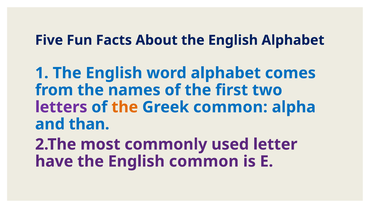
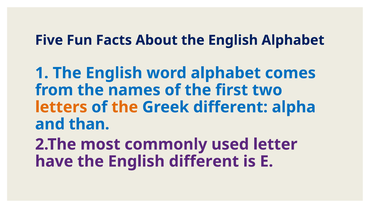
letters colour: purple -> orange
Greek common: common -> different
English common: common -> different
